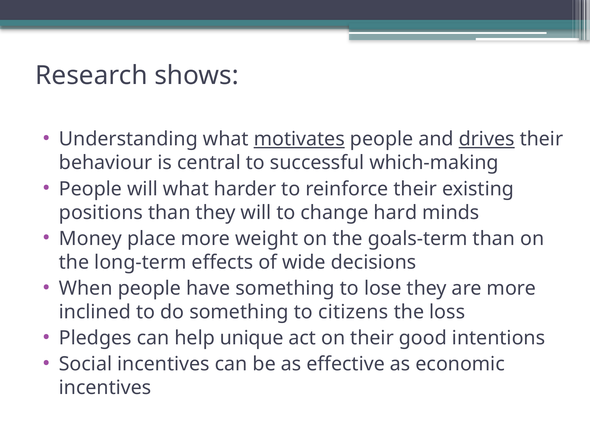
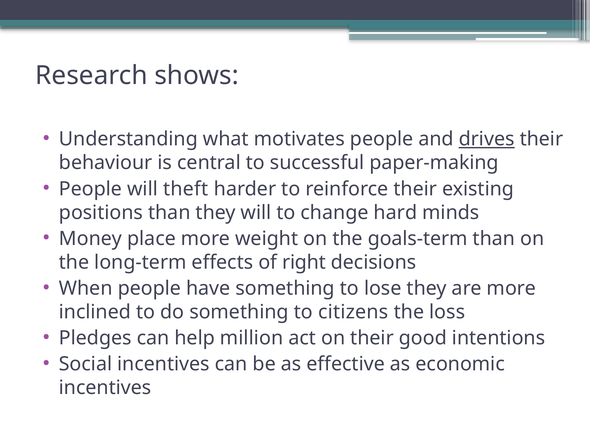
motivates underline: present -> none
which-making: which-making -> paper-making
will what: what -> theft
wide: wide -> right
unique: unique -> million
